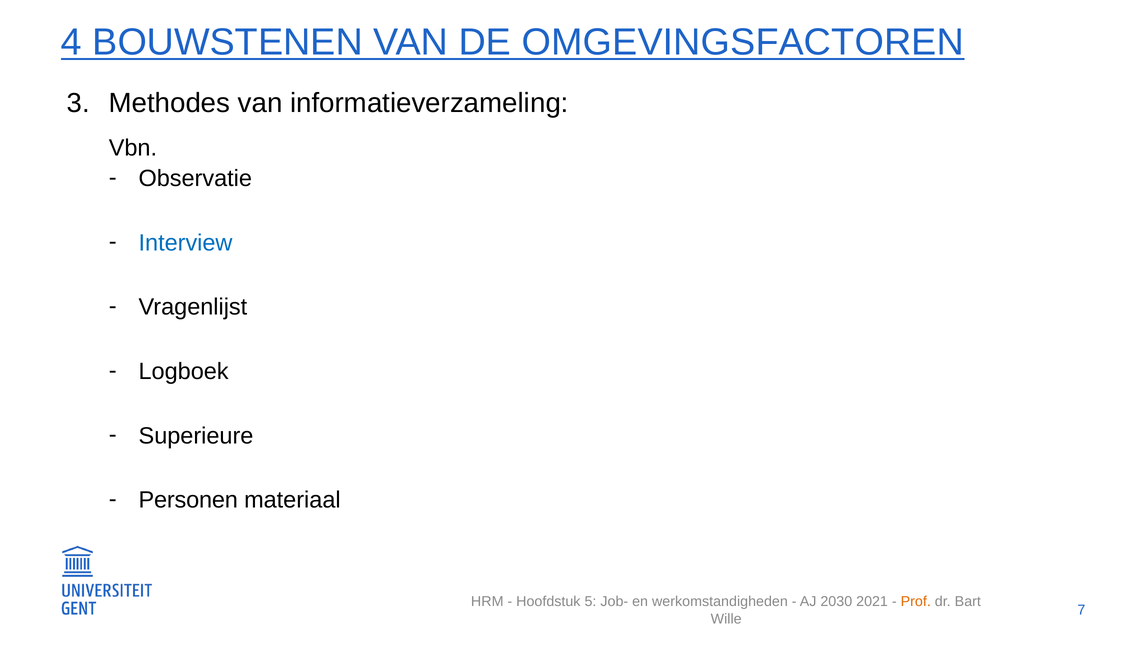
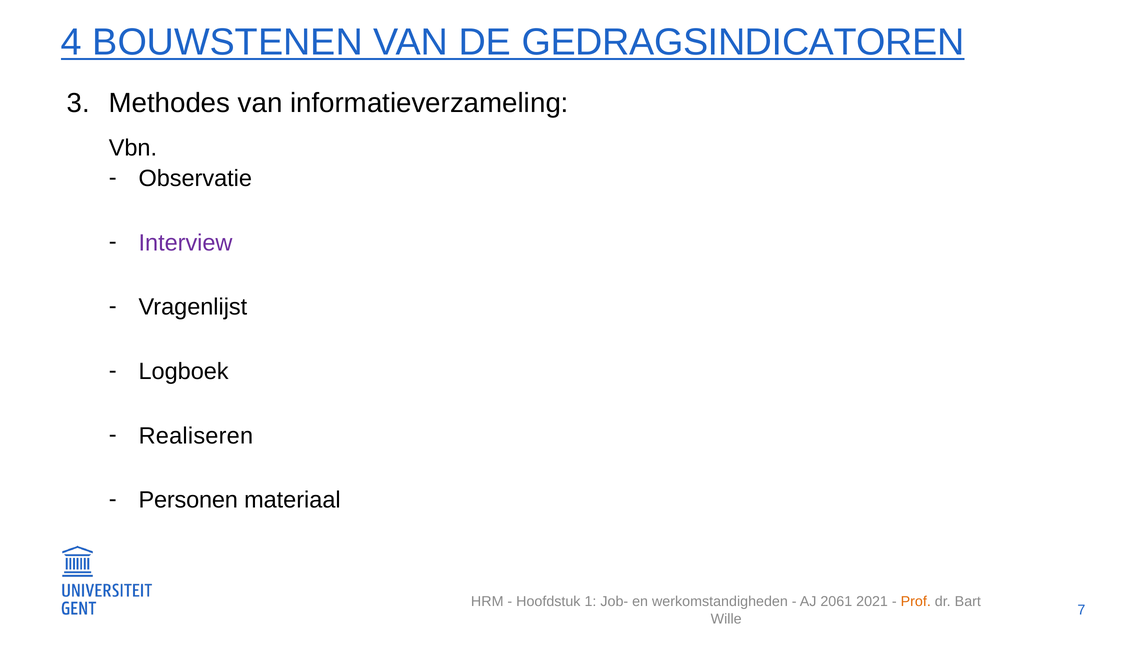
OMGEVINGSFACTOREN: OMGEVINGSFACTOREN -> GEDRAGSINDICATOREN
Interview colour: blue -> purple
Superieure: Superieure -> Realiseren
5: 5 -> 1
2030: 2030 -> 2061
